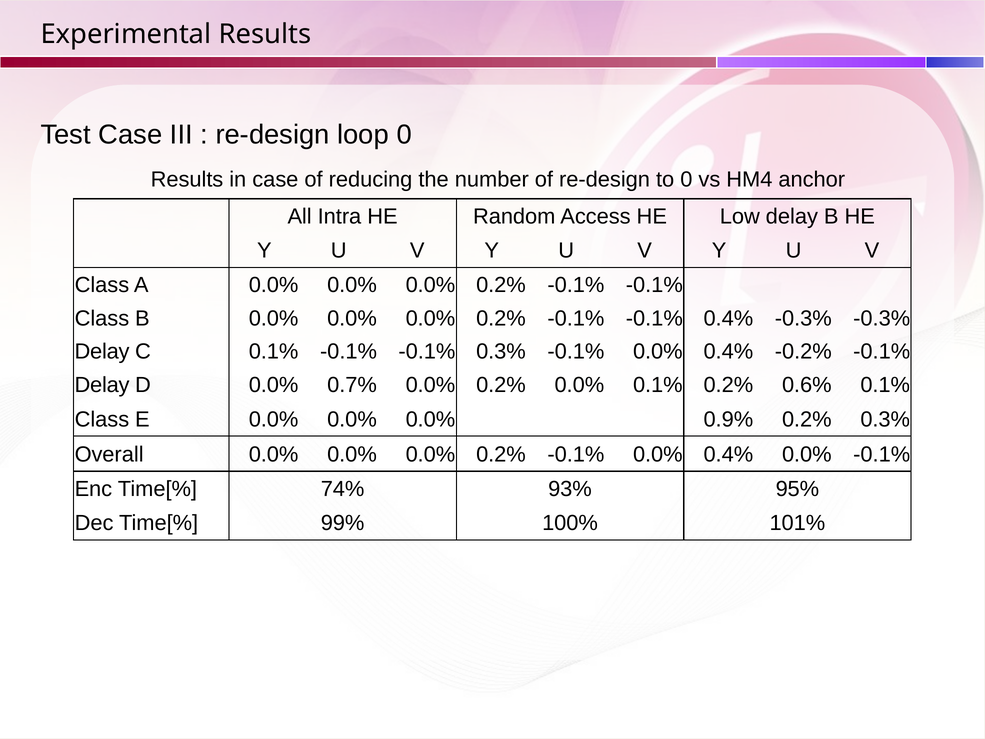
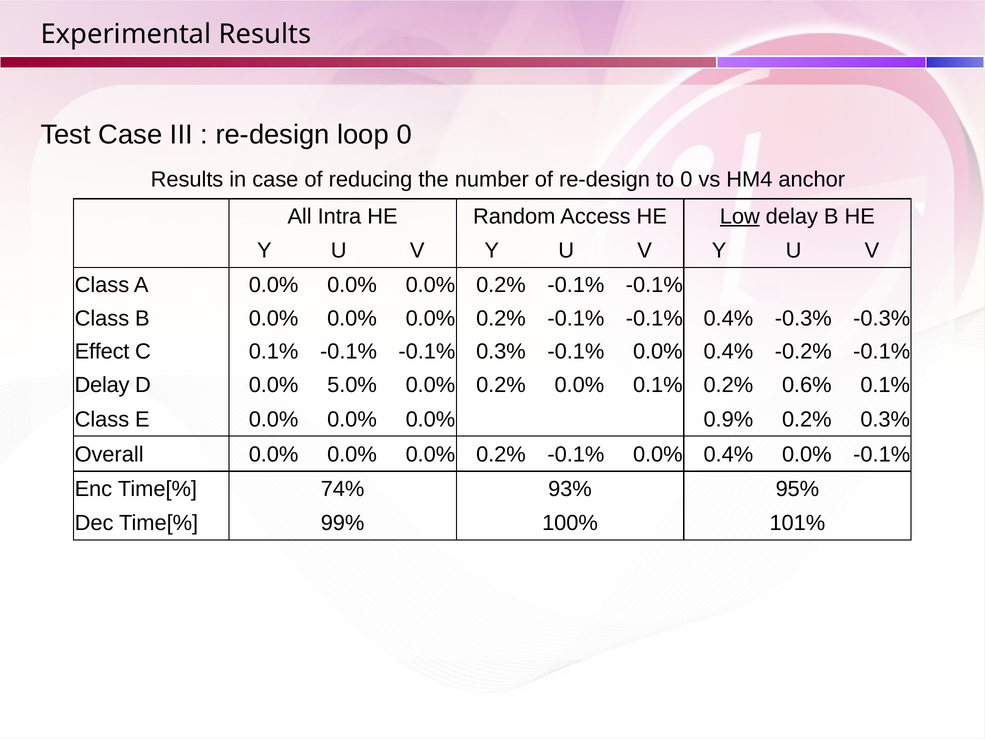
Low underline: none -> present
Delay at (102, 352): Delay -> Effect
0.7%: 0.7% -> 5.0%
